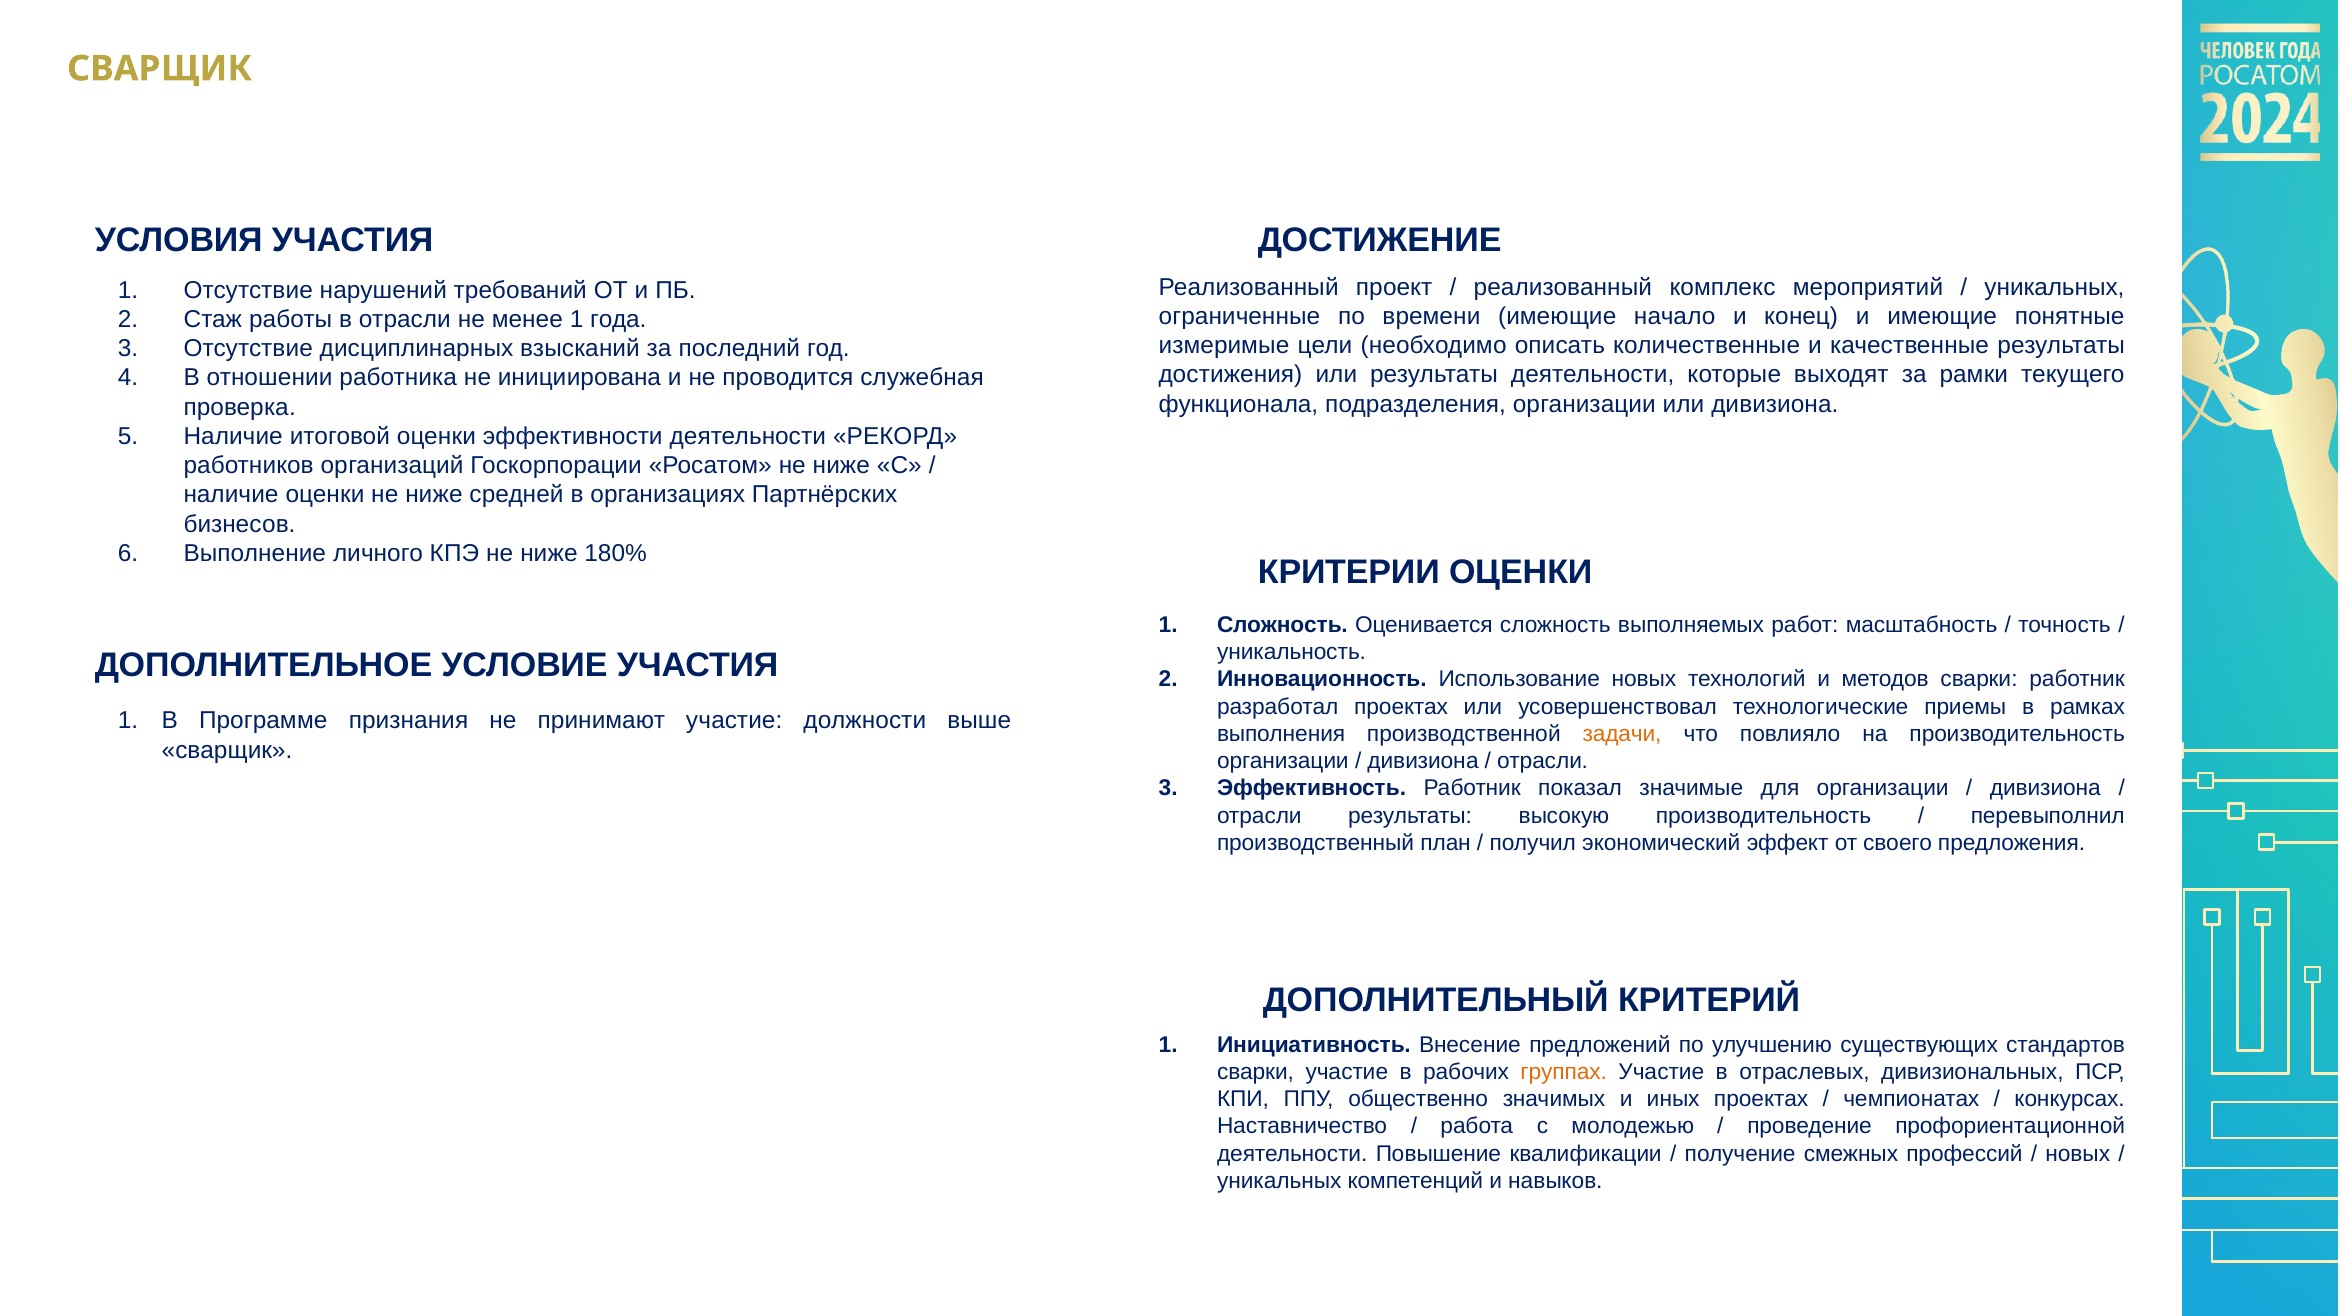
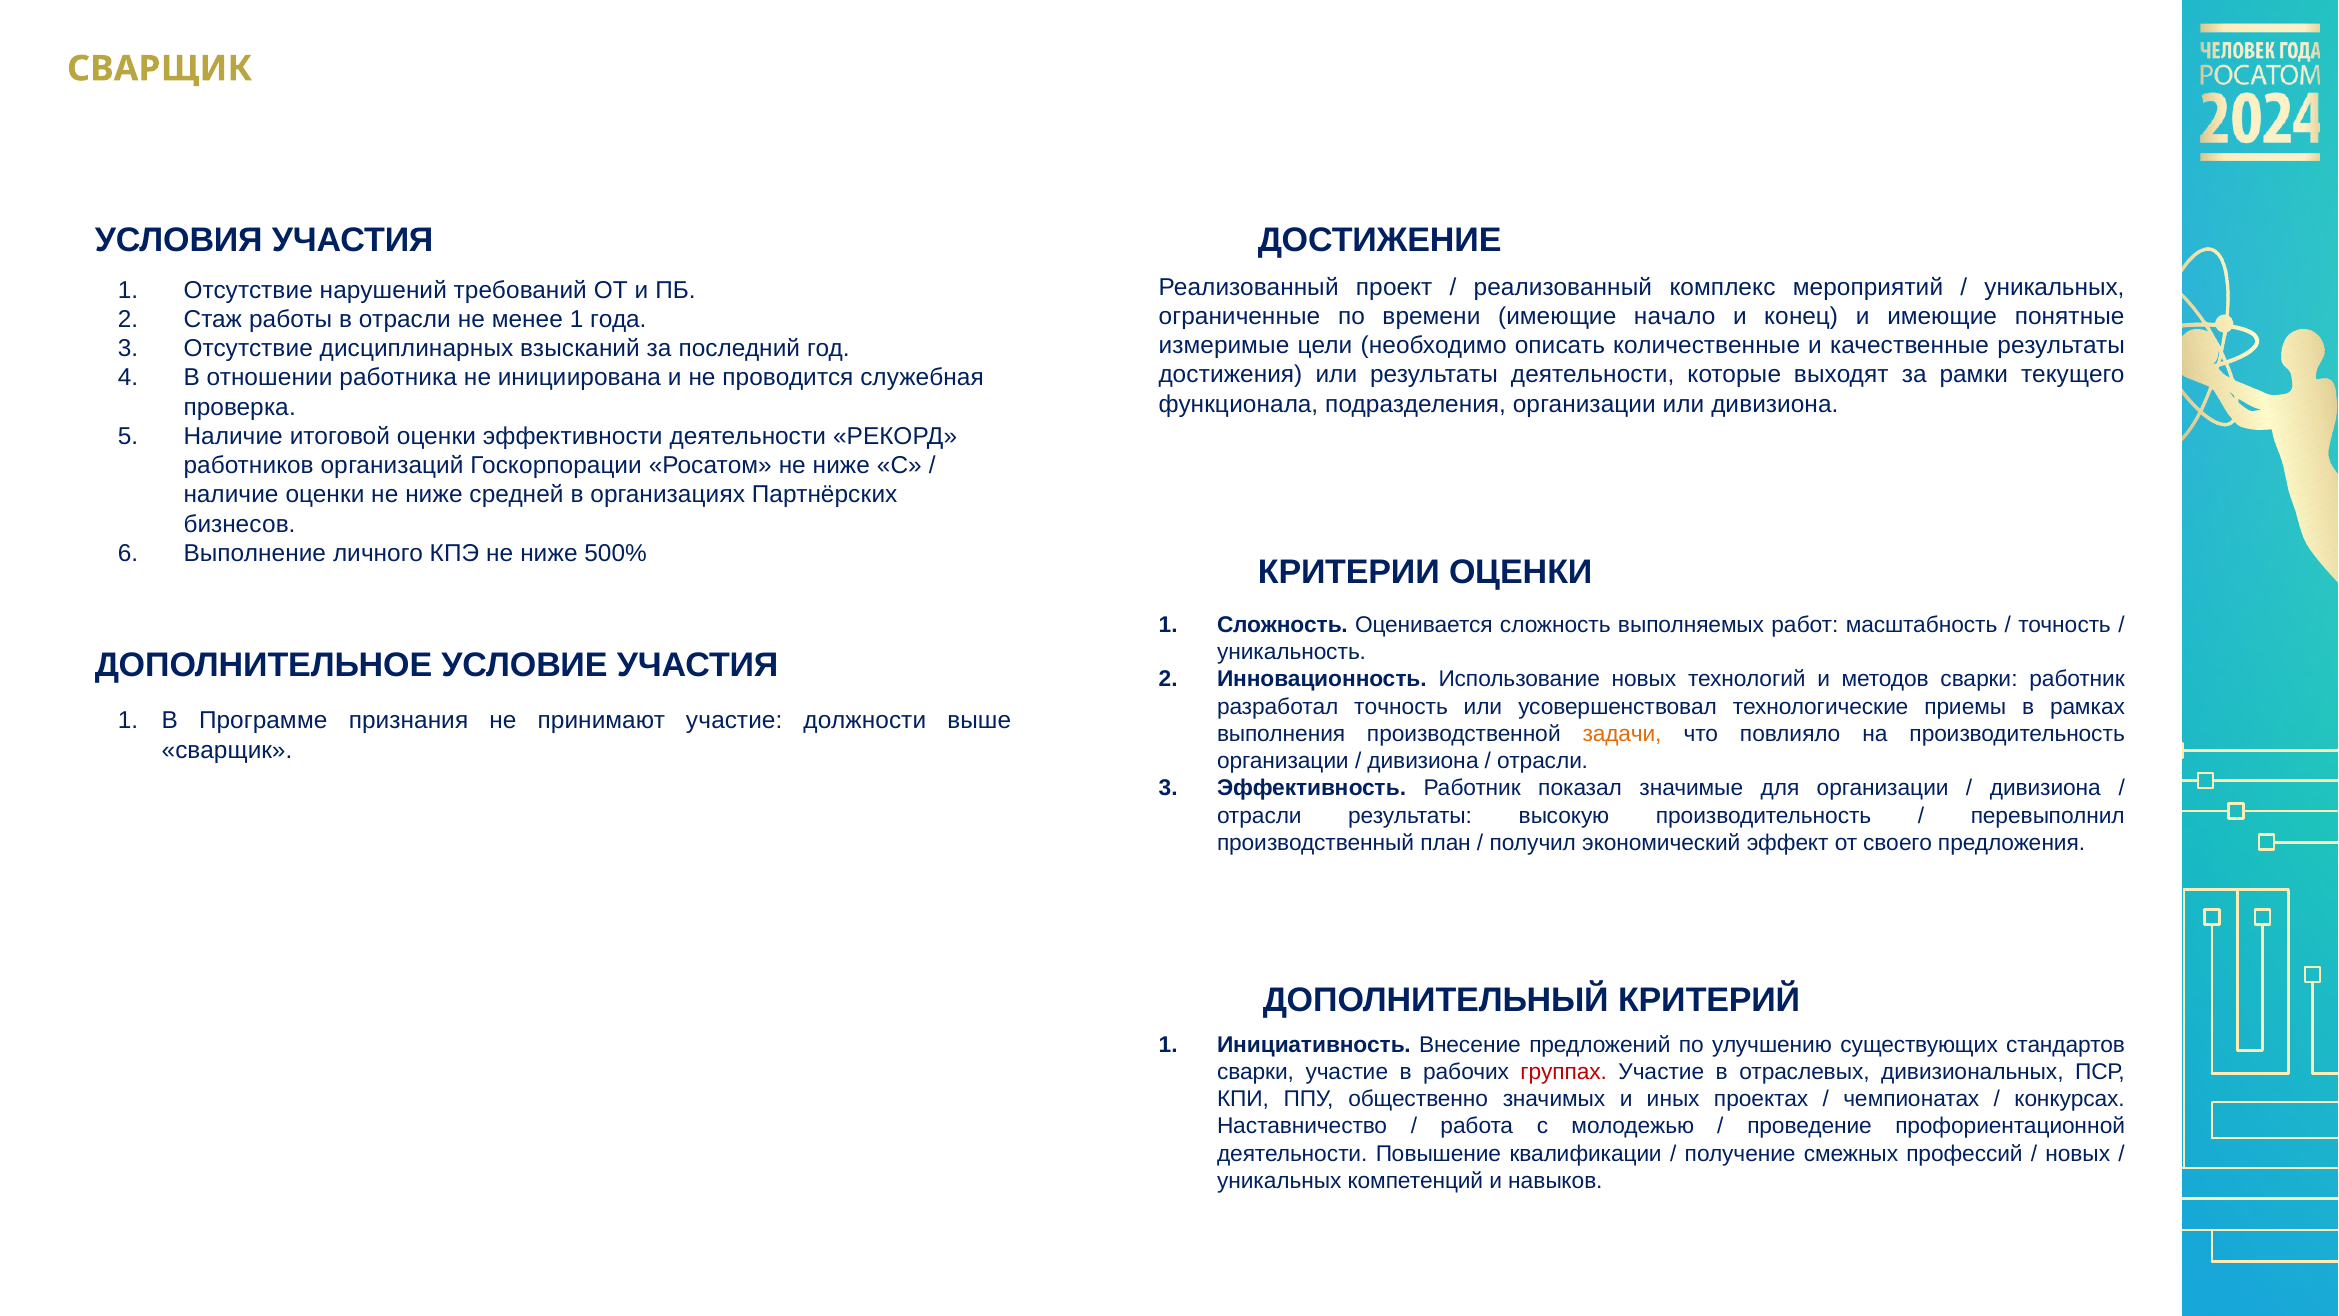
180%: 180% -> 500%
разработал проектах: проектах -> точность
группах colour: orange -> red
